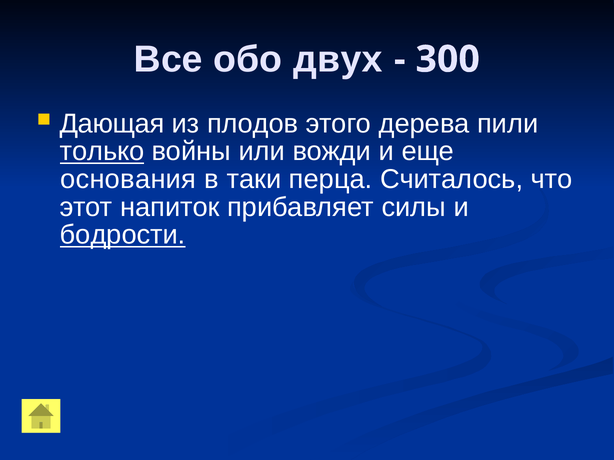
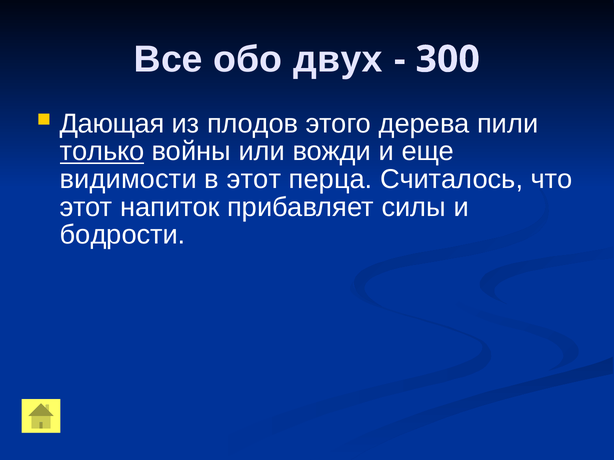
основания: основания -> видимости
в таки: таки -> этот
бодрости underline: present -> none
